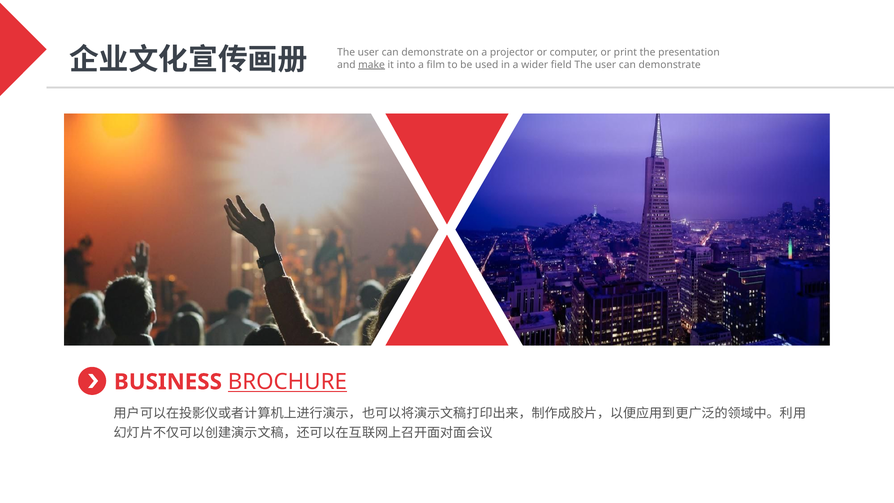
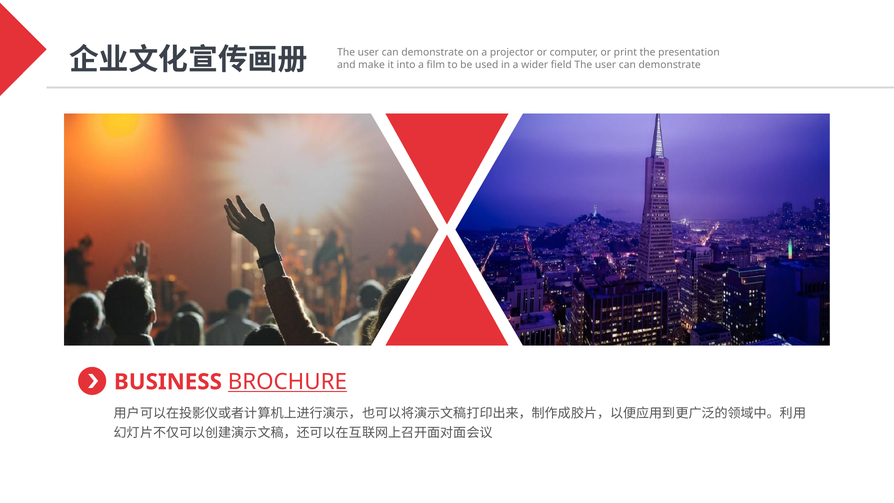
make underline: present -> none
